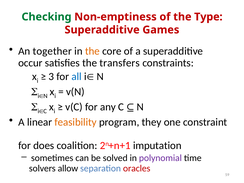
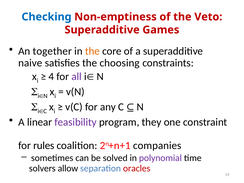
Checking colour: green -> blue
Type: Type -> Veto
occur: occur -> naive
transfers: transfers -> choosing
3: 3 -> 4
all colour: blue -> purple
feasibility colour: orange -> purple
does: does -> rules
imputation: imputation -> companies
